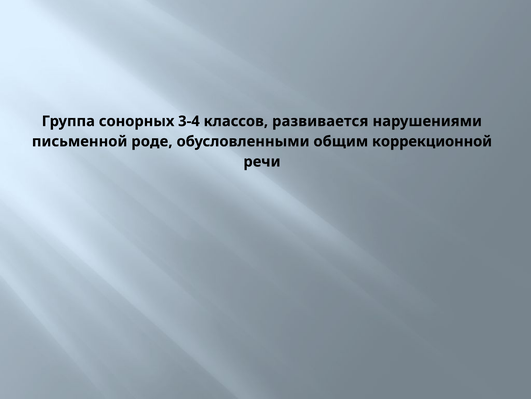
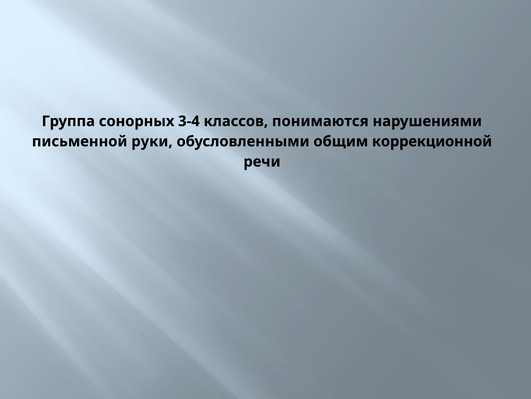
развивается: развивается -> понимаются
роде: роде -> руки
